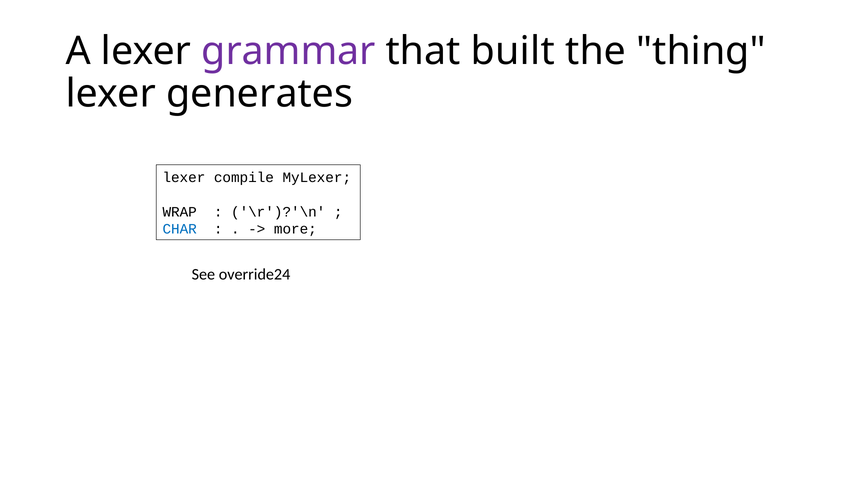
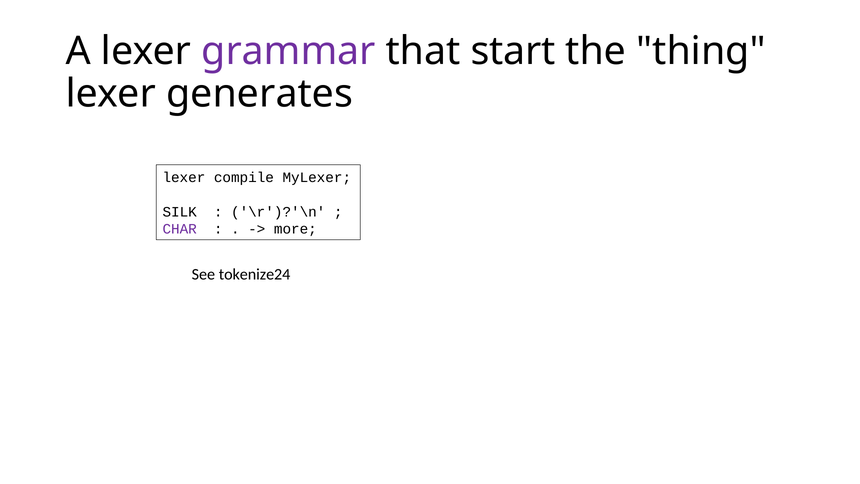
built: built -> start
WRAP: WRAP -> SILK
CHAR colour: blue -> purple
override24: override24 -> tokenize24
